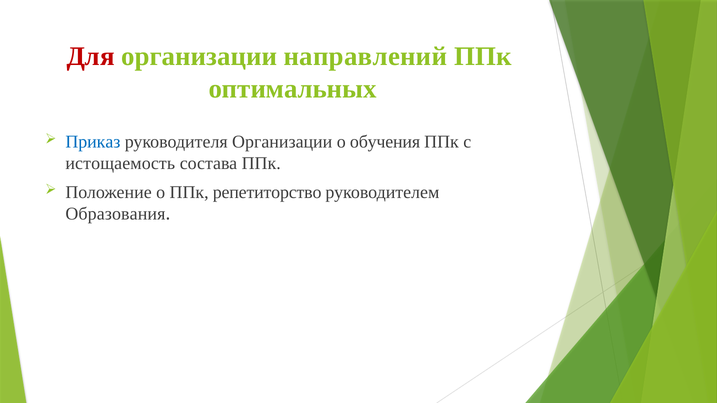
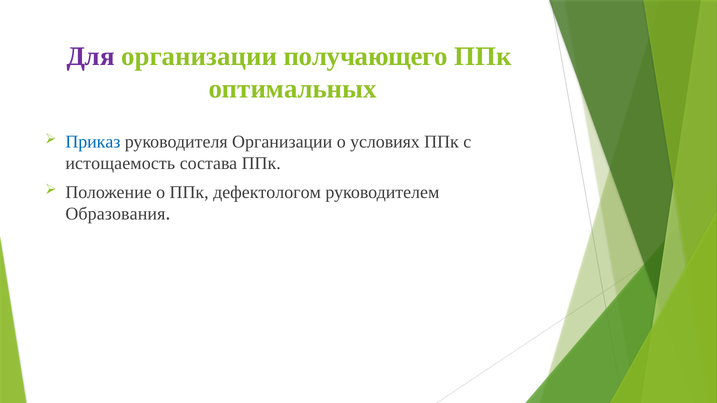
Для colour: red -> purple
направлений: направлений -> получающего
обучения: обучения -> условиях
репетиторство: репетиторство -> дефектологом
